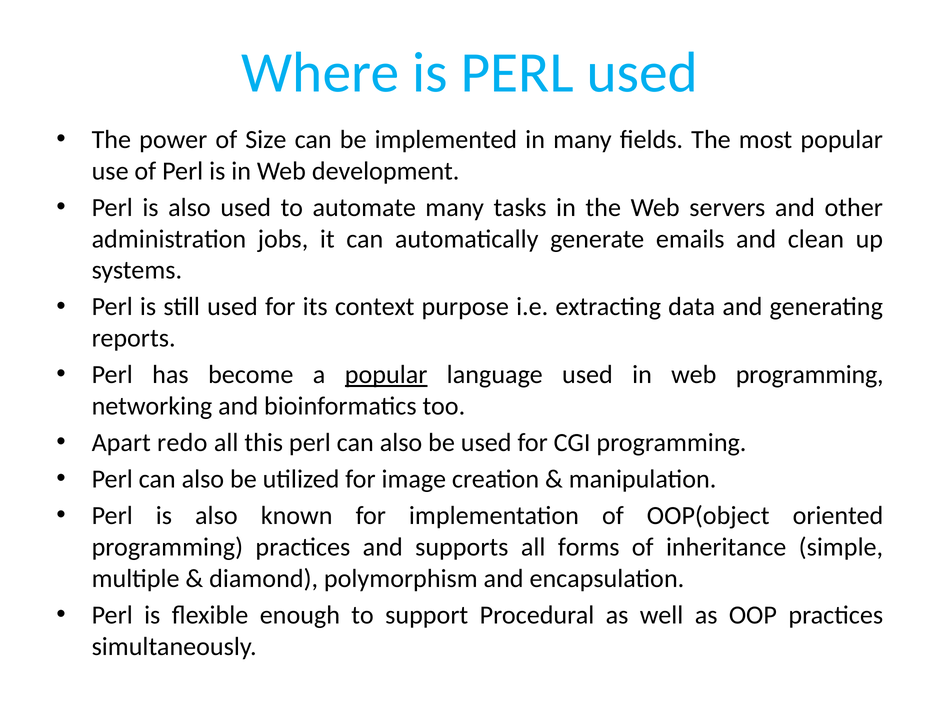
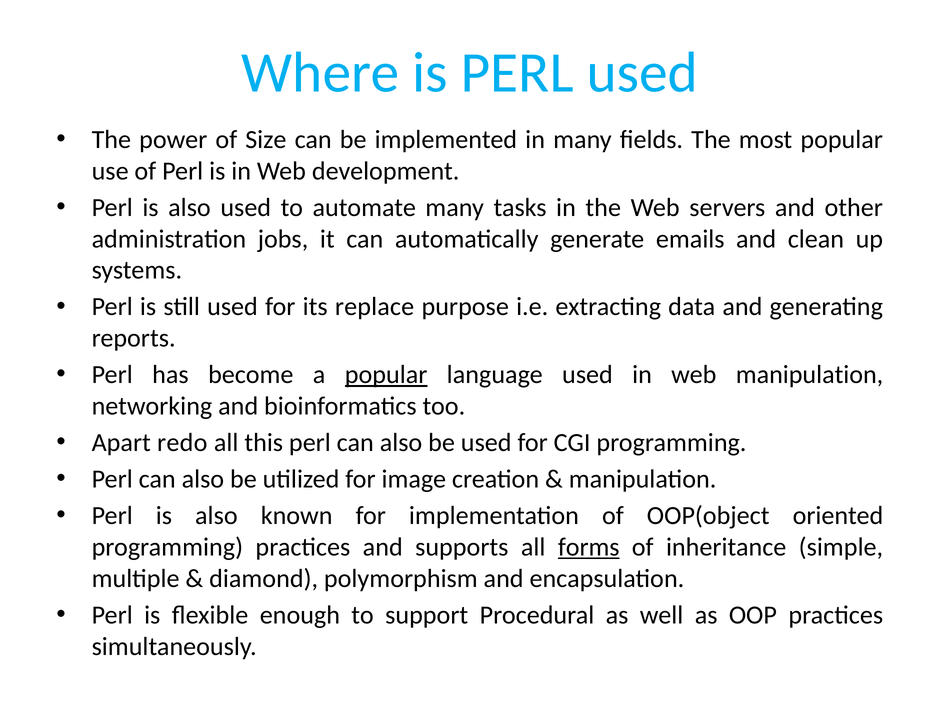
context: context -> replace
web programming: programming -> manipulation
forms underline: none -> present
